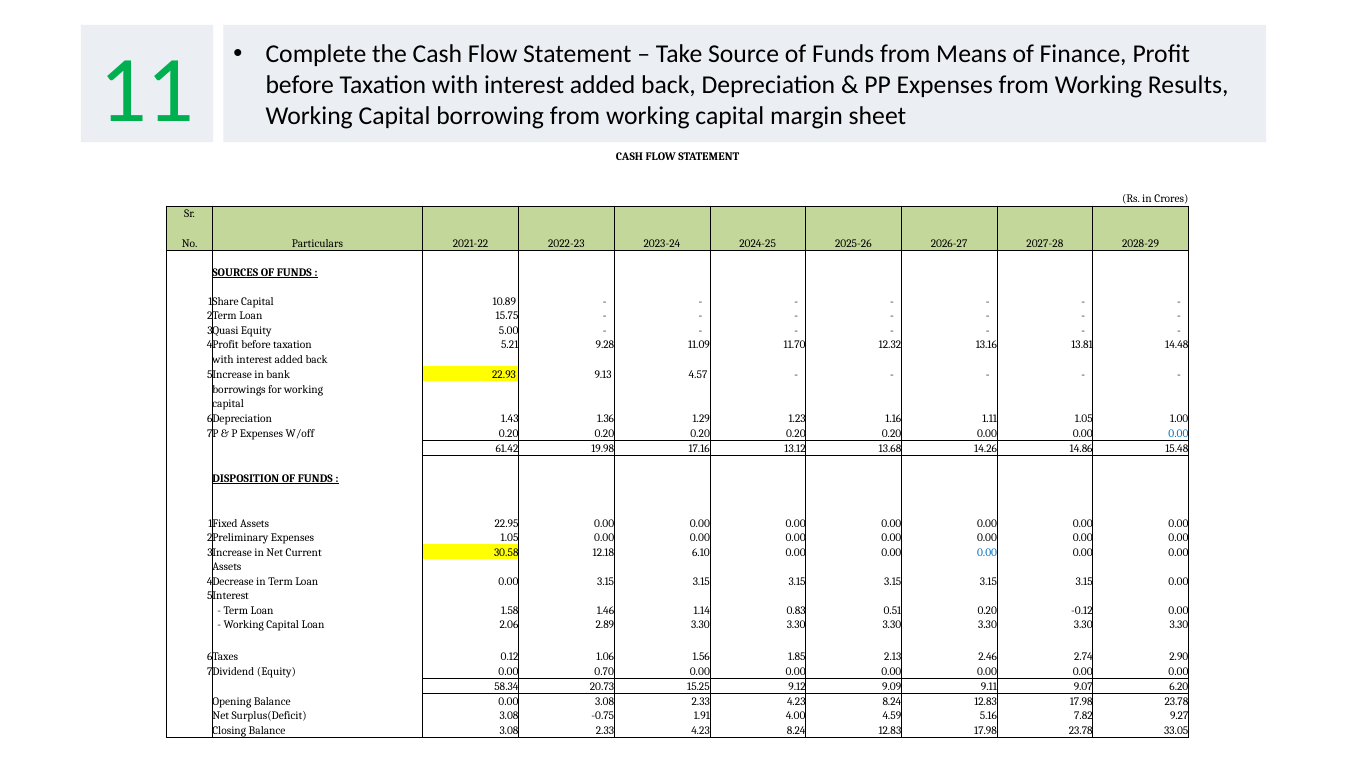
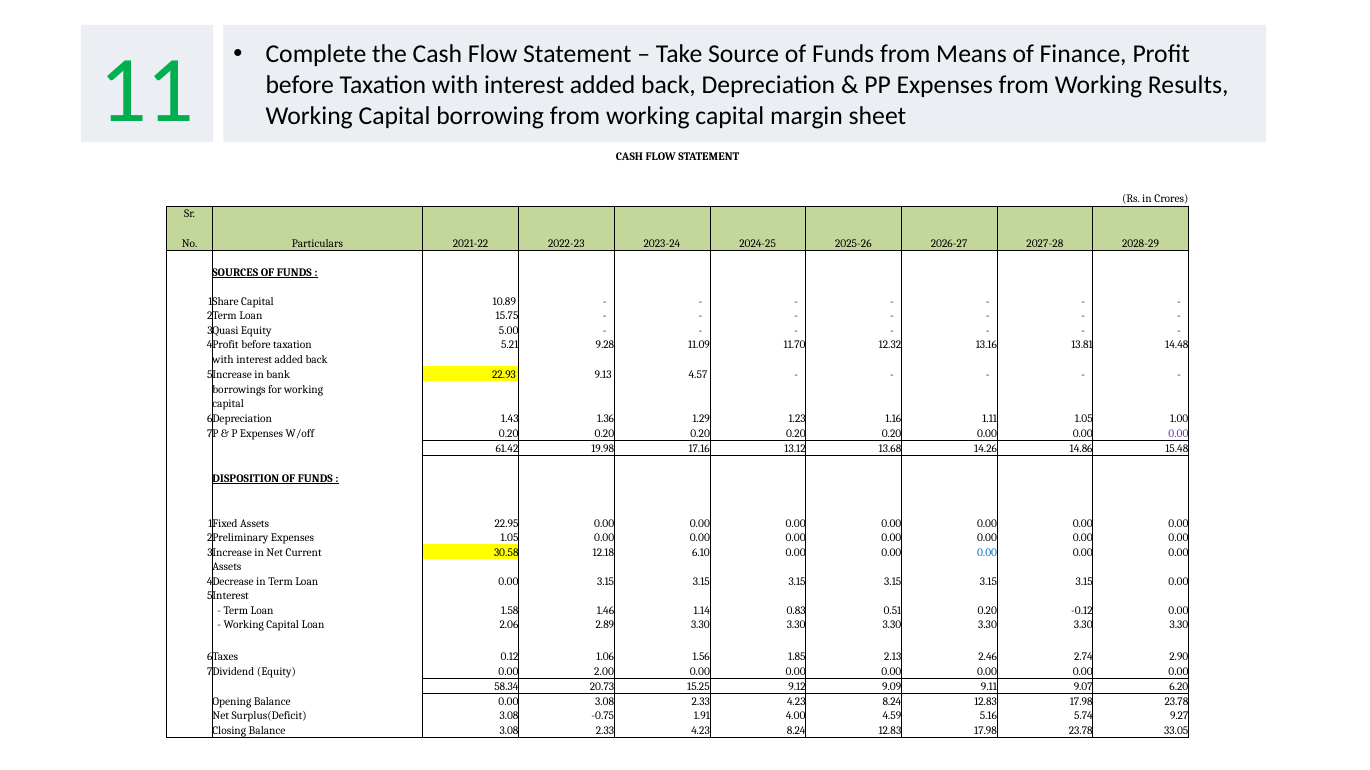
0.00 at (1178, 434) colour: blue -> purple
0.70: 0.70 -> 2.00
7.82: 7.82 -> 5.74
